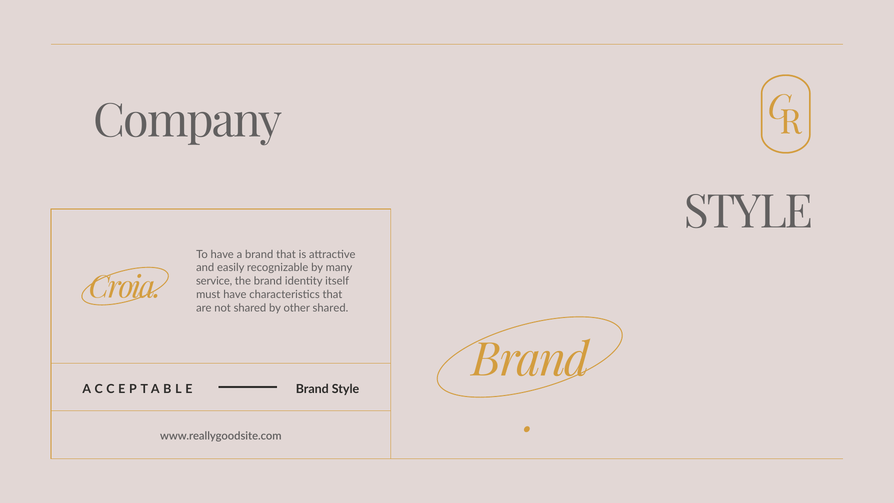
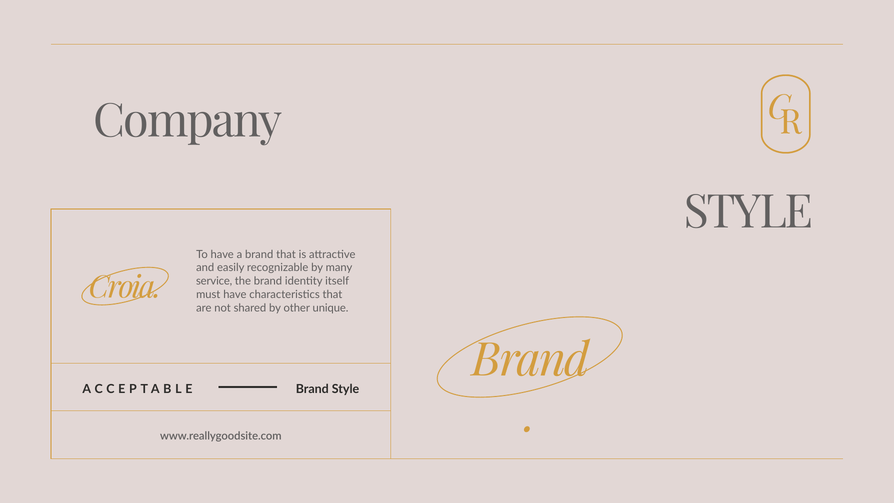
other shared: shared -> unique
